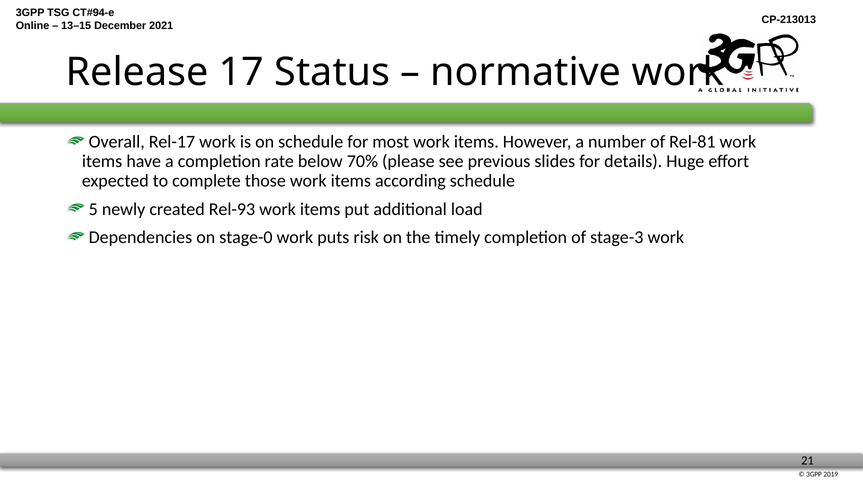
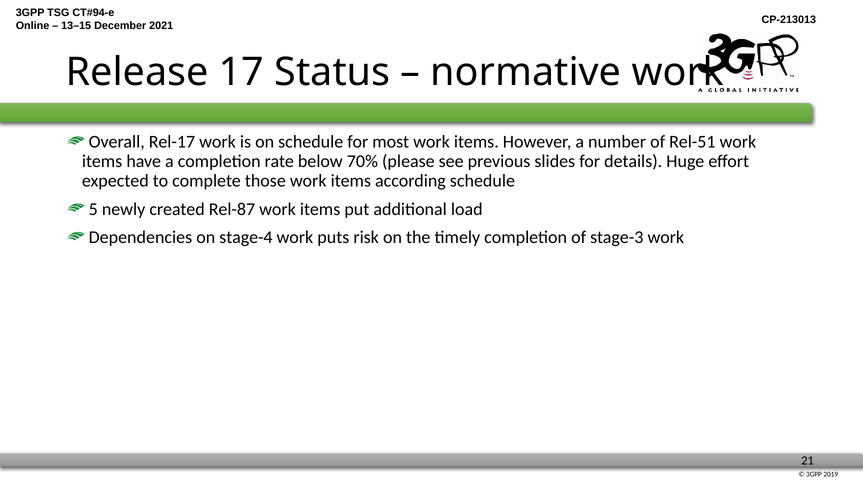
Rel-81: Rel-81 -> Rel-51
Rel-93: Rel-93 -> Rel-87
stage-0: stage-0 -> stage-4
